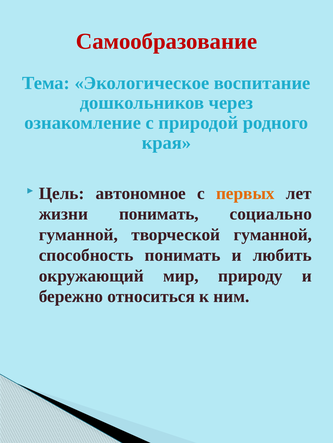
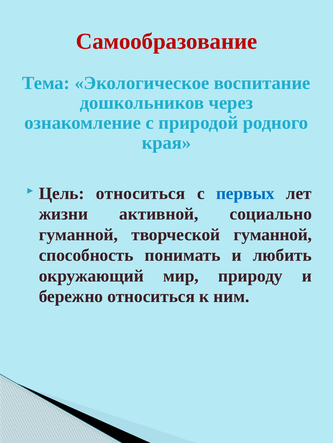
Цель автономное: автономное -> относиться
первых colour: orange -> blue
жизни понимать: понимать -> активной
